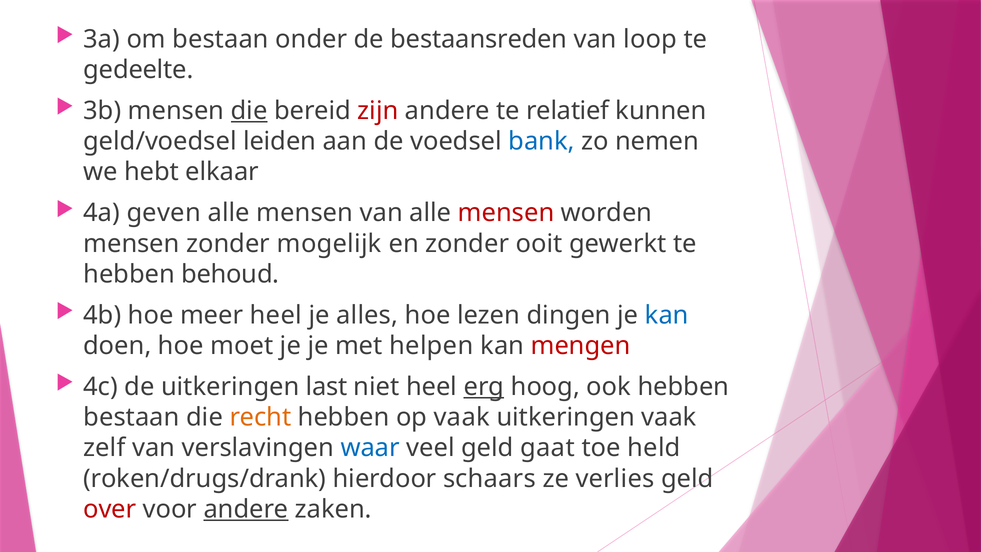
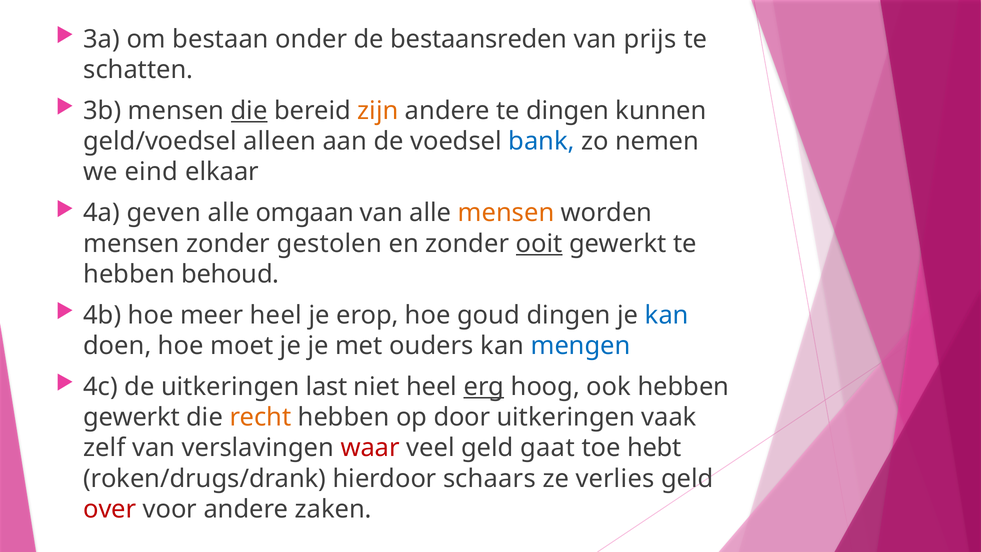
loop: loop -> prijs
gedeelte: gedeelte -> schatten
zijn colour: red -> orange
te relatief: relatief -> dingen
leiden: leiden -> alleen
hebt: hebt -> eind
mensen at (305, 213): mensen -> omgaan
mensen at (506, 213) colour: red -> orange
mogelijk: mogelijk -> gestolen
ooit underline: none -> present
alles: alles -> erop
lezen: lezen -> goud
helpen: helpen -> ouders
mengen colour: red -> blue
bestaan at (131, 417): bestaan -> gewerkt
op vaak: vaak -> door
waar colour: blue -> red
held: held -> hebt
andere at (246, 509) underline: present -> none
